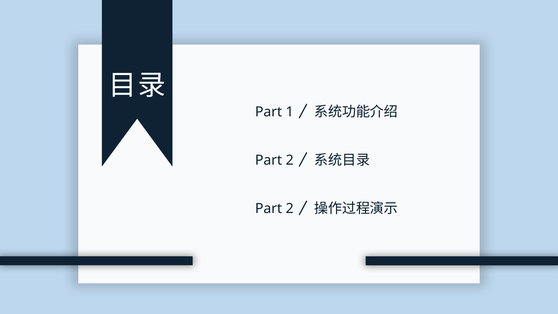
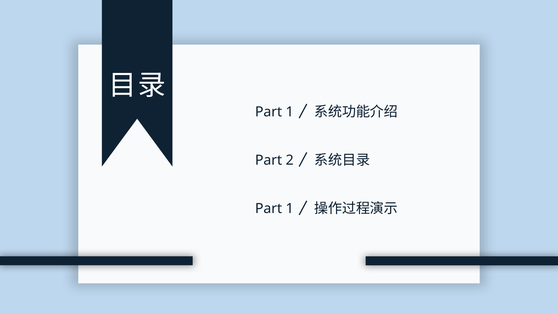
2 at (290, 208): 2 -> 1
